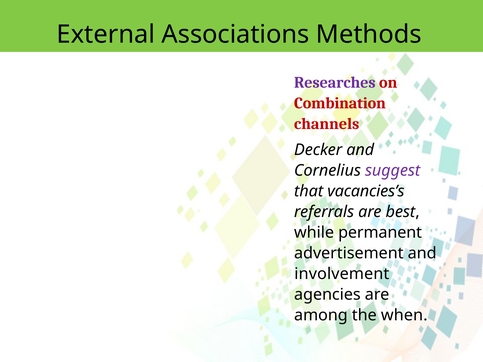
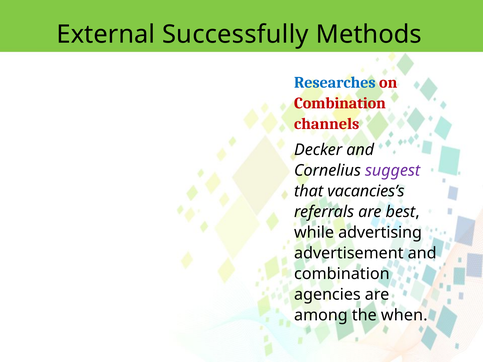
Associations: Associations -> Successfully
Researches colour: purple -> blue
permanent: permanent -> advertising
involvement at (342, 274): involvement -> combination
